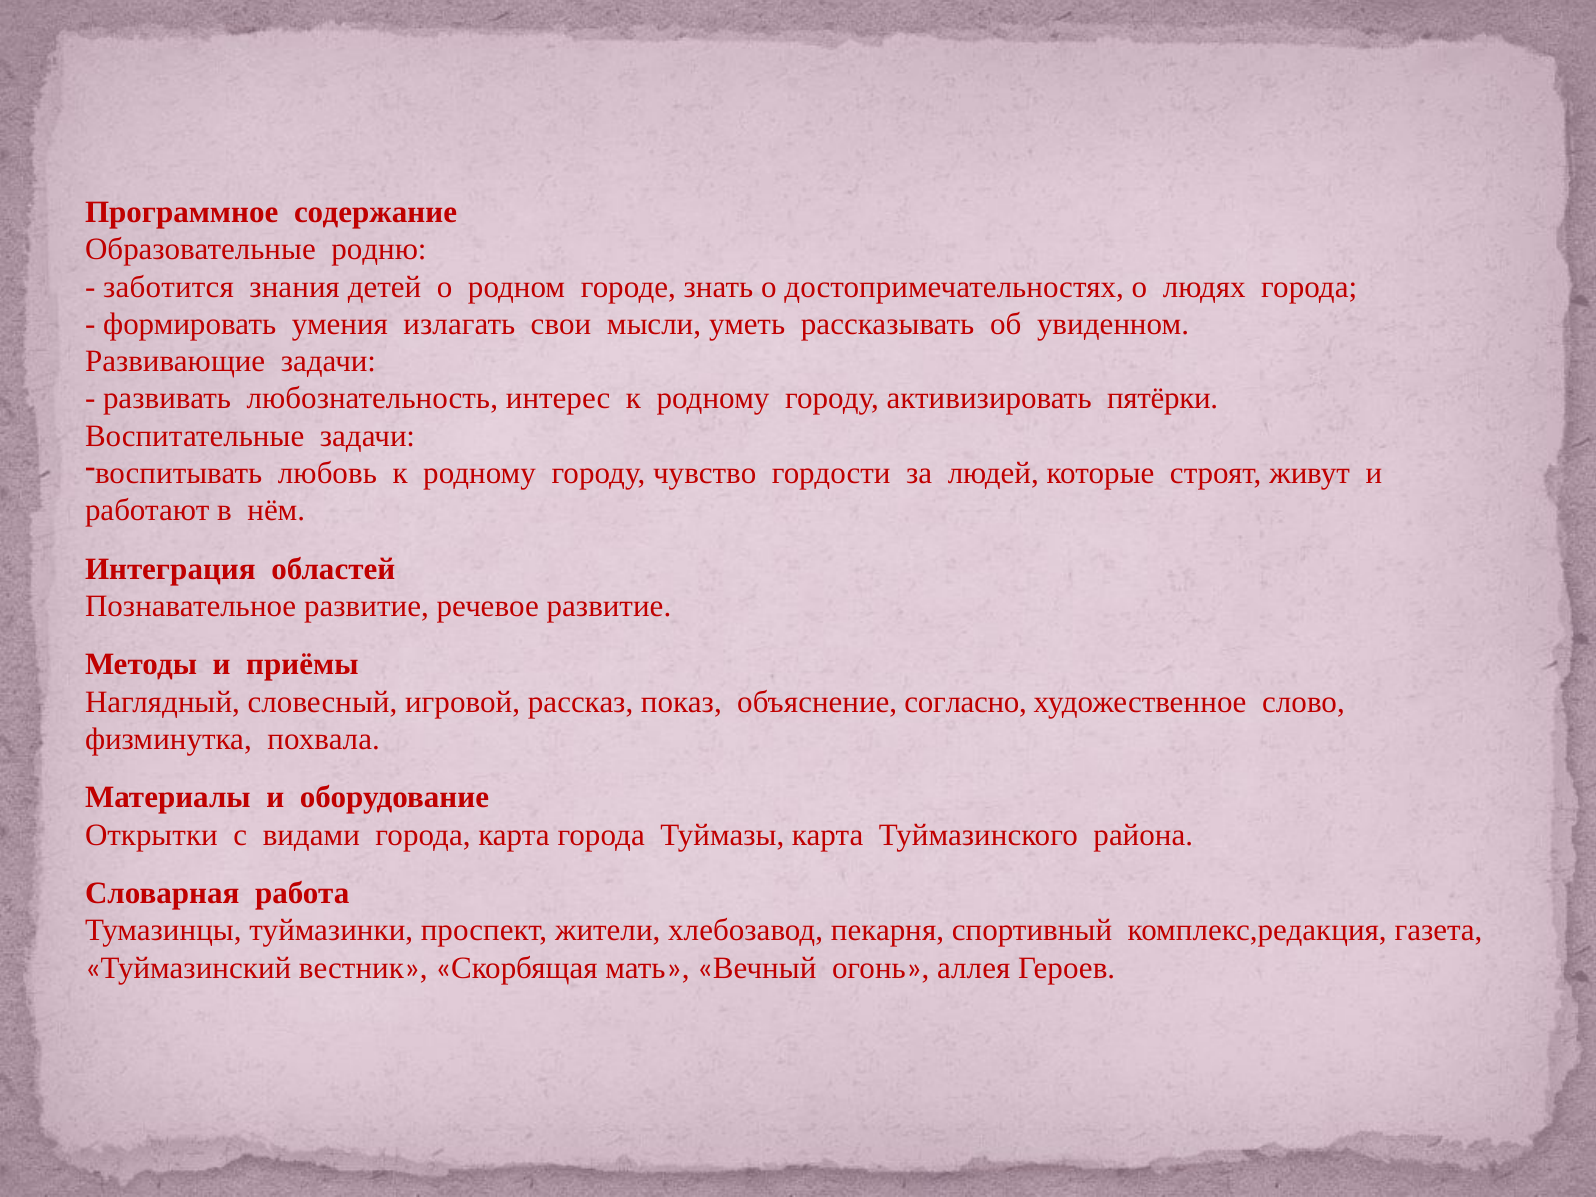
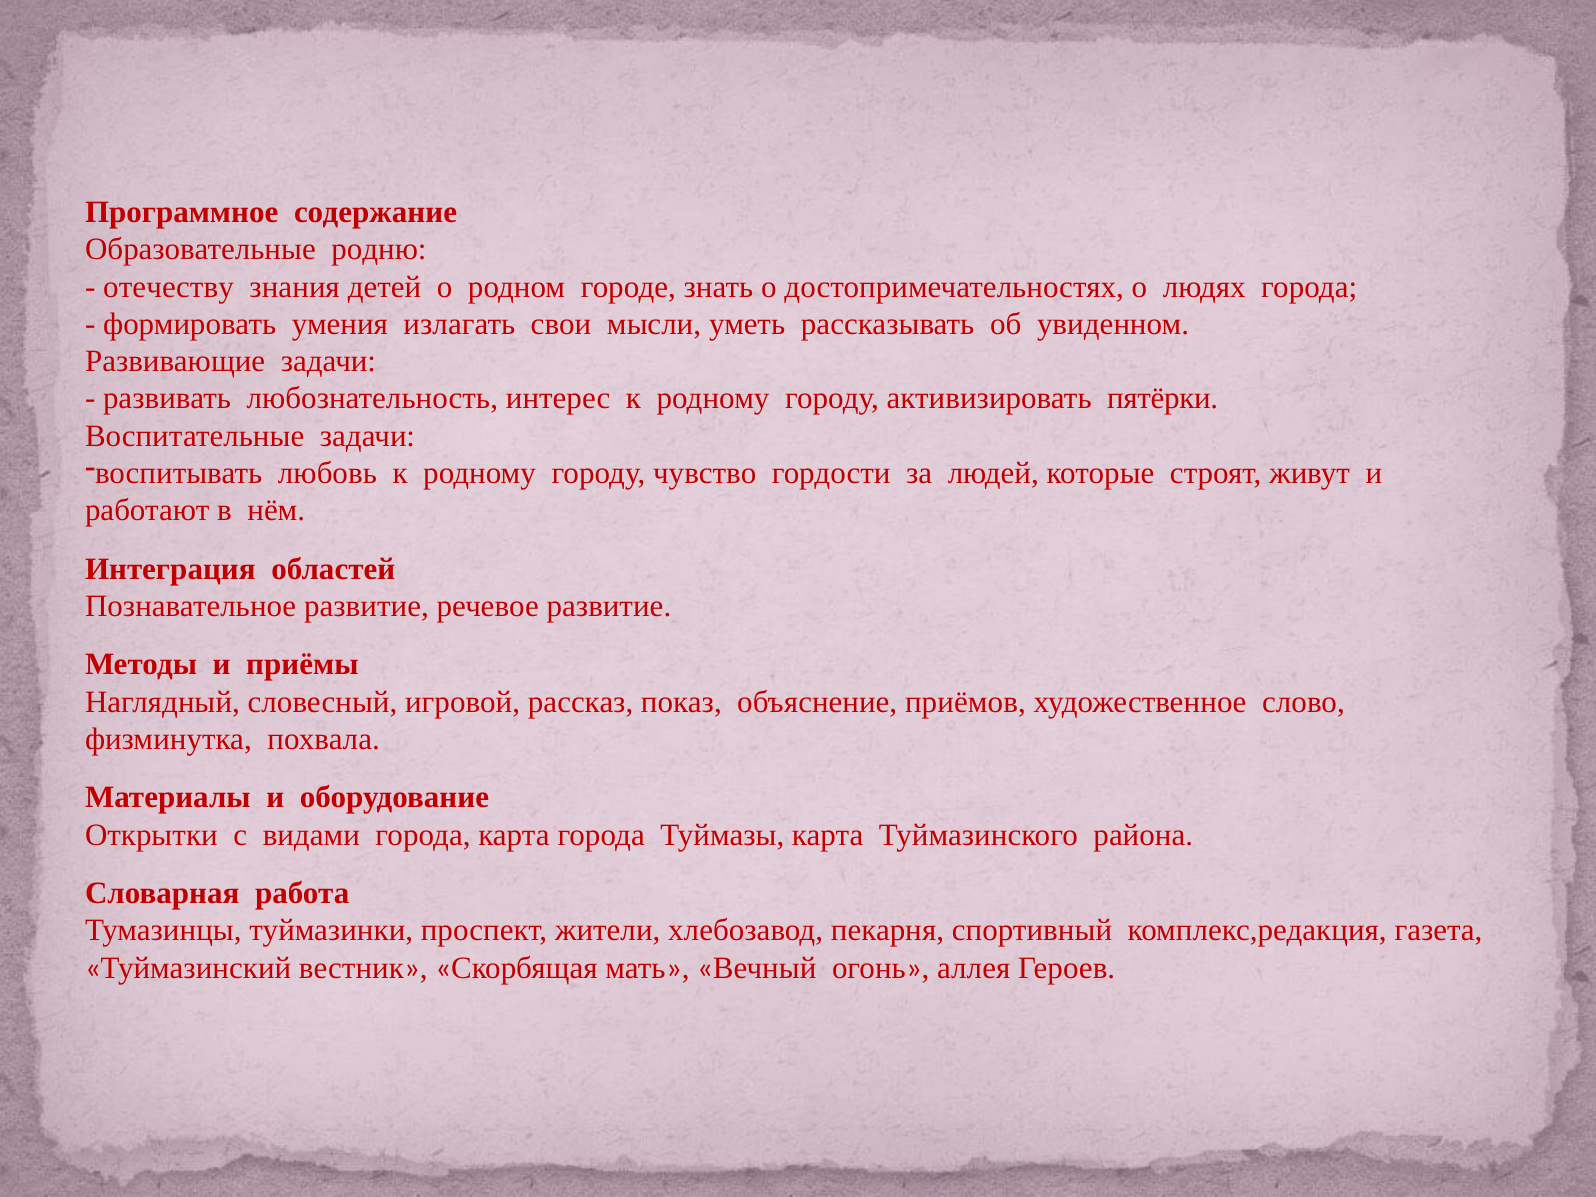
заботится: заботится -> отечеству
согласно: согласно -> приёмов
